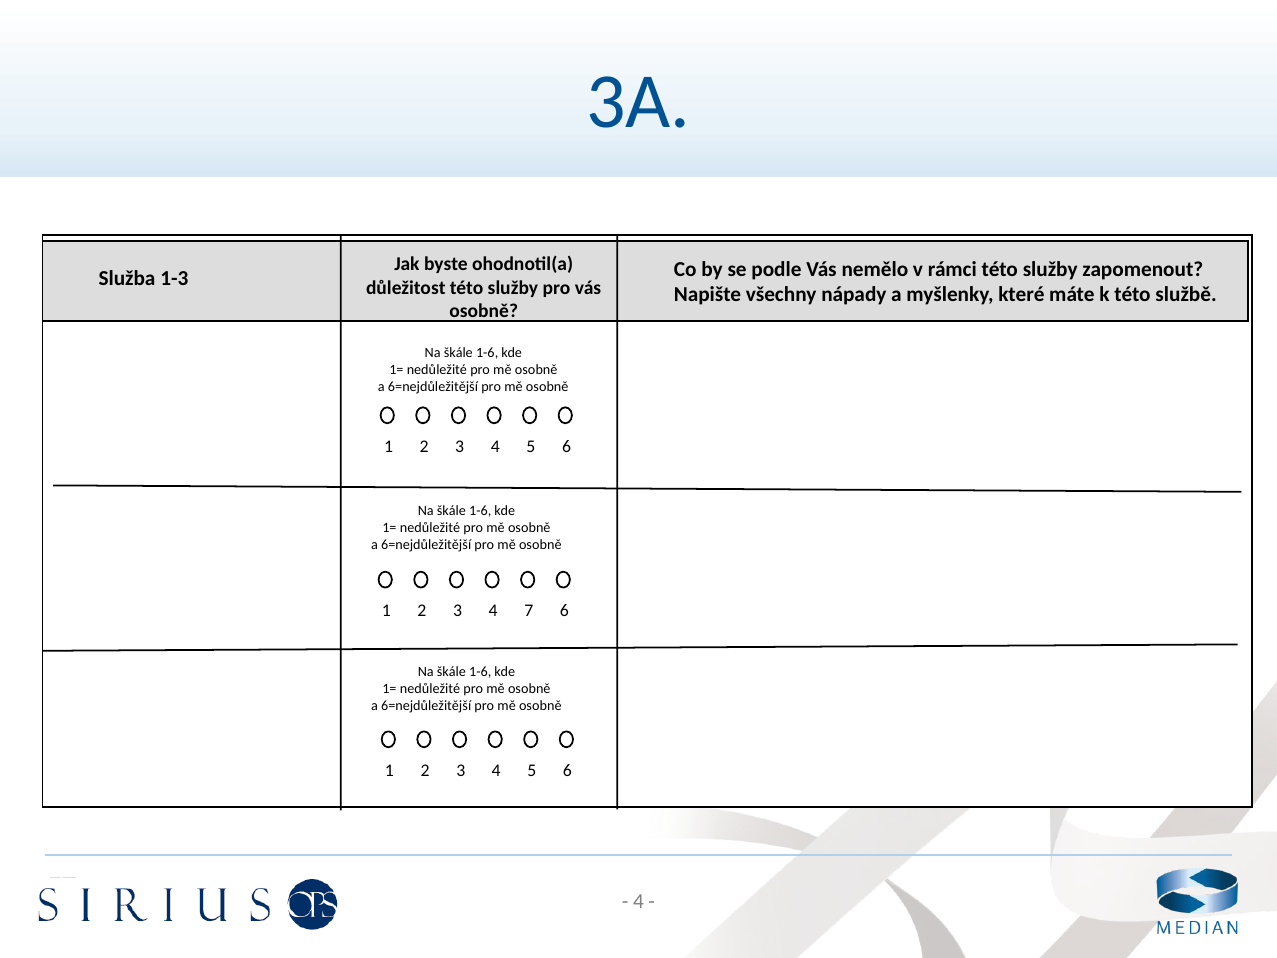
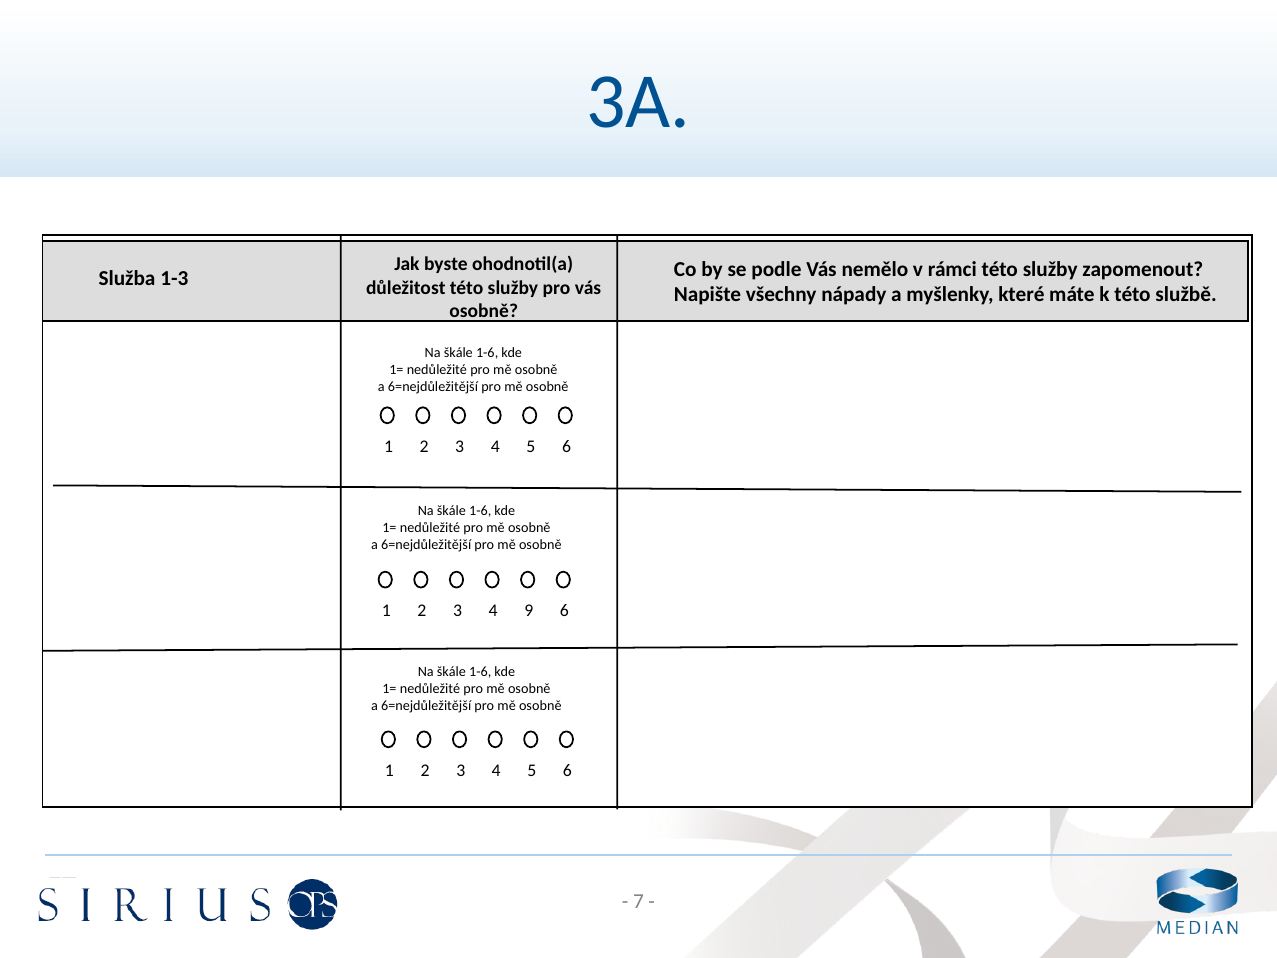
7: 7 -> 9
4 at (639, 902): 4 -> 7
